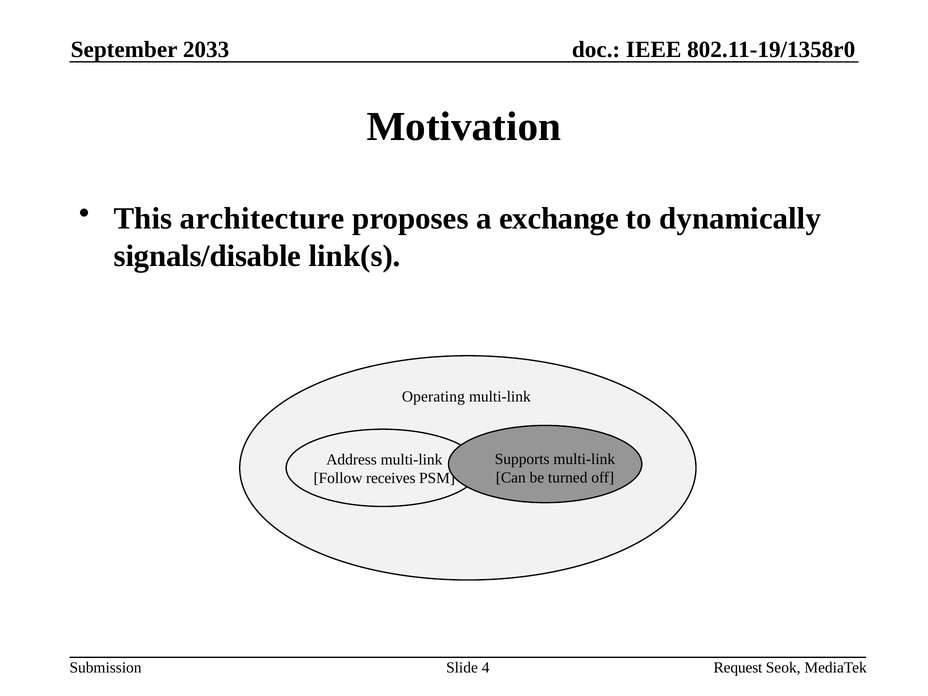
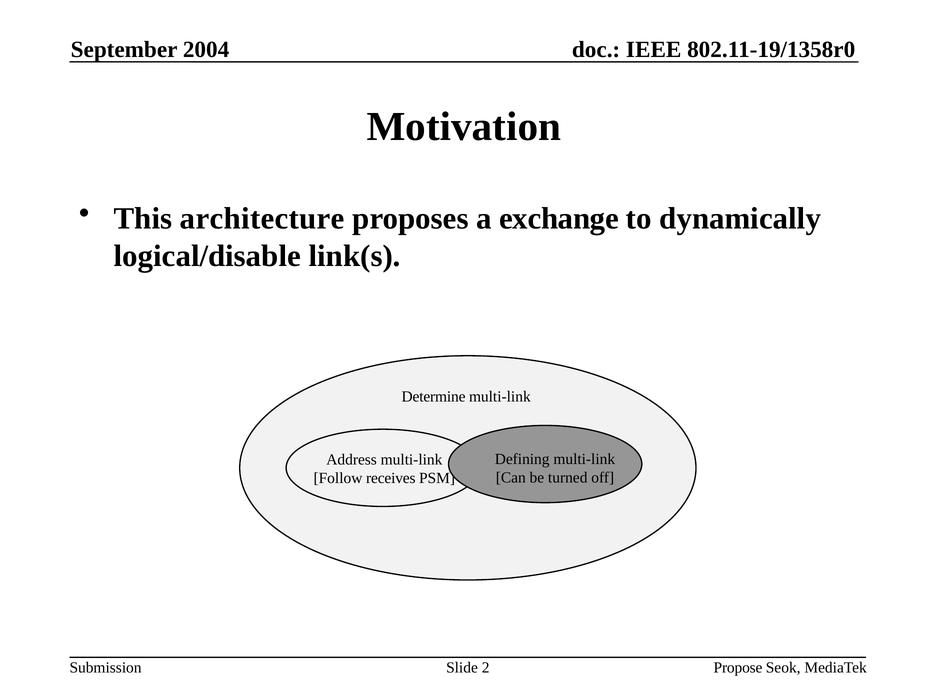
2033: 2033 -> 2004
signals/disable: signals/disable -> logical/disable
Operating: Operating -> Determine
Supports: Supports -> Defining
Request: Request -> Propose
4: 4 -> 2
